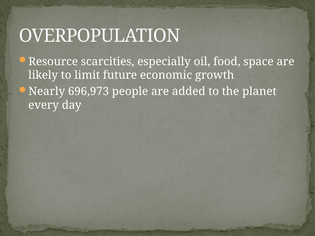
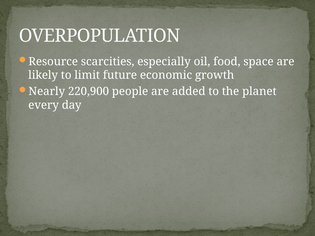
696,973: 696,973 -> 220,900
